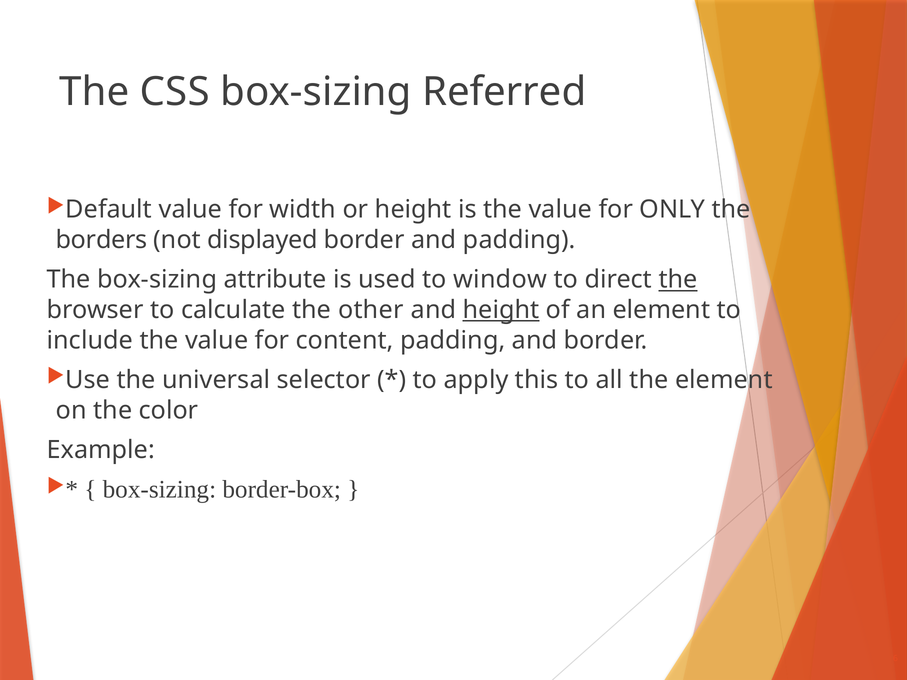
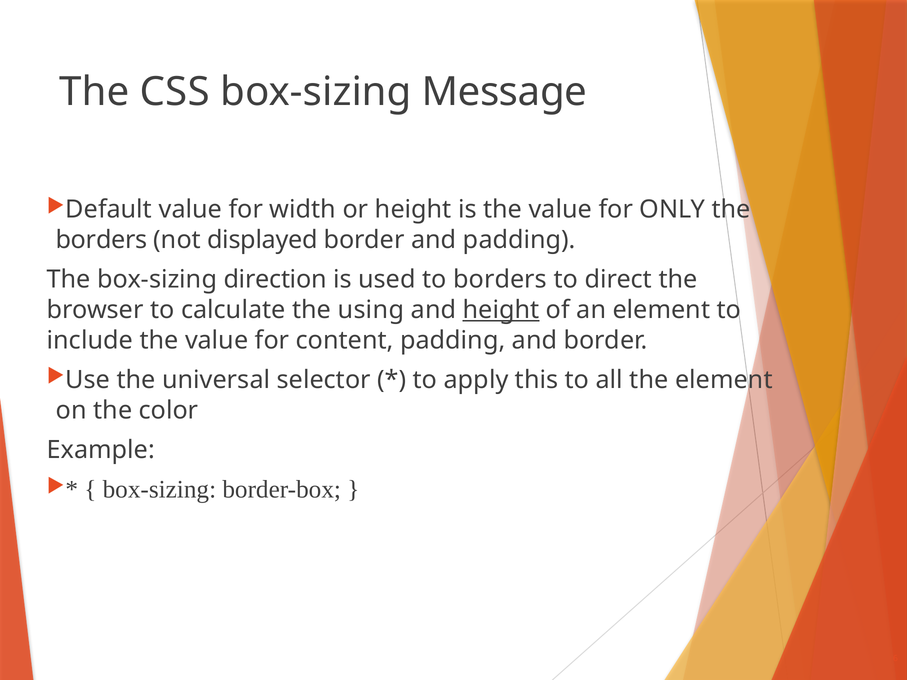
Referred: Referred -> Message
attribute: attribute -> direction
to window: window -> borders
the at (678, 280) underline: present -> none
other: other -> using
